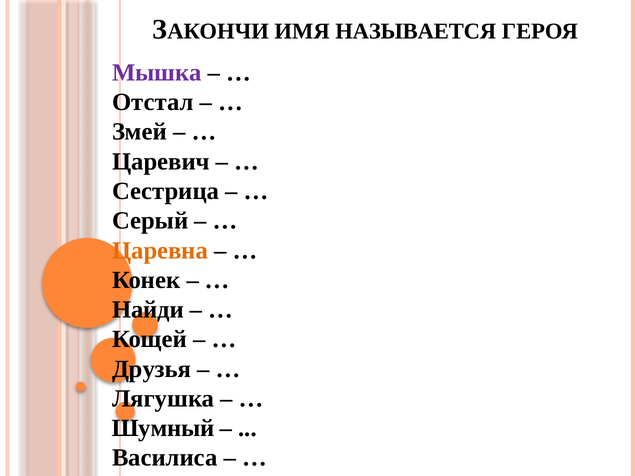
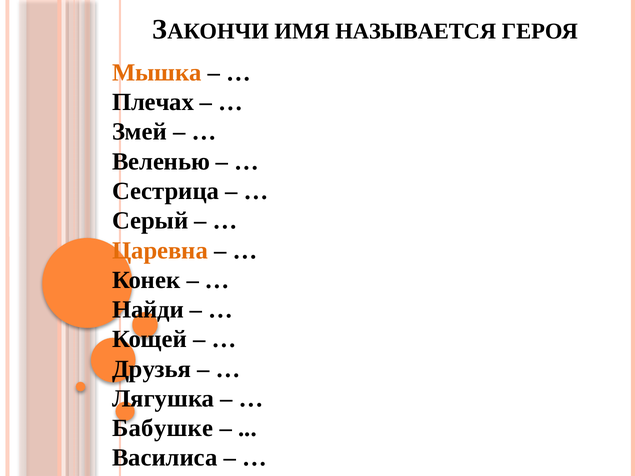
Мышка colour: purple -> orange
Отстал: Отстал -> Плечах
Царевич: Царевич -> Веленью
Шумный: Шумный -> Бабушке
